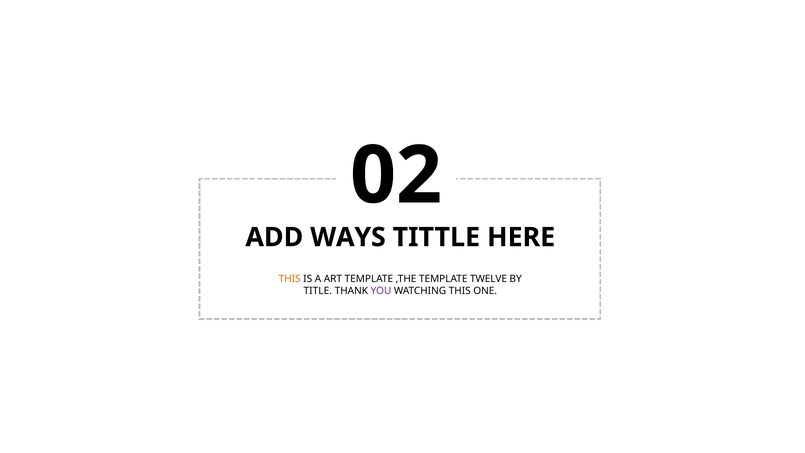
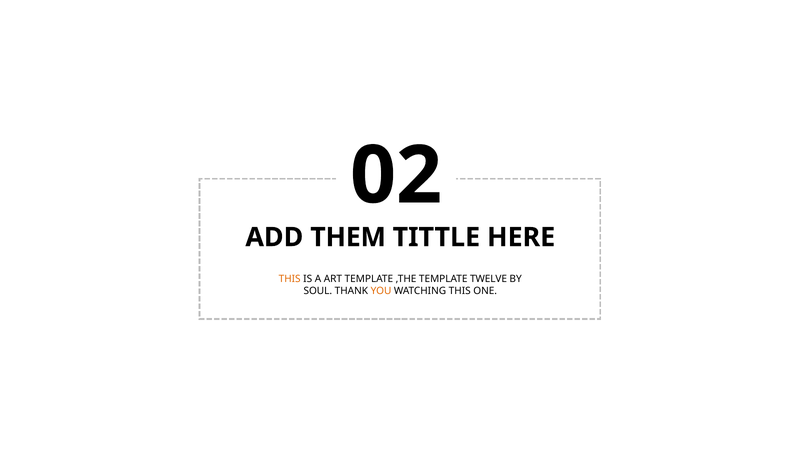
WAYS: WAYS -> THEM
TITLE: TITLE -> SOUL
YOU colour: purple -> orange
